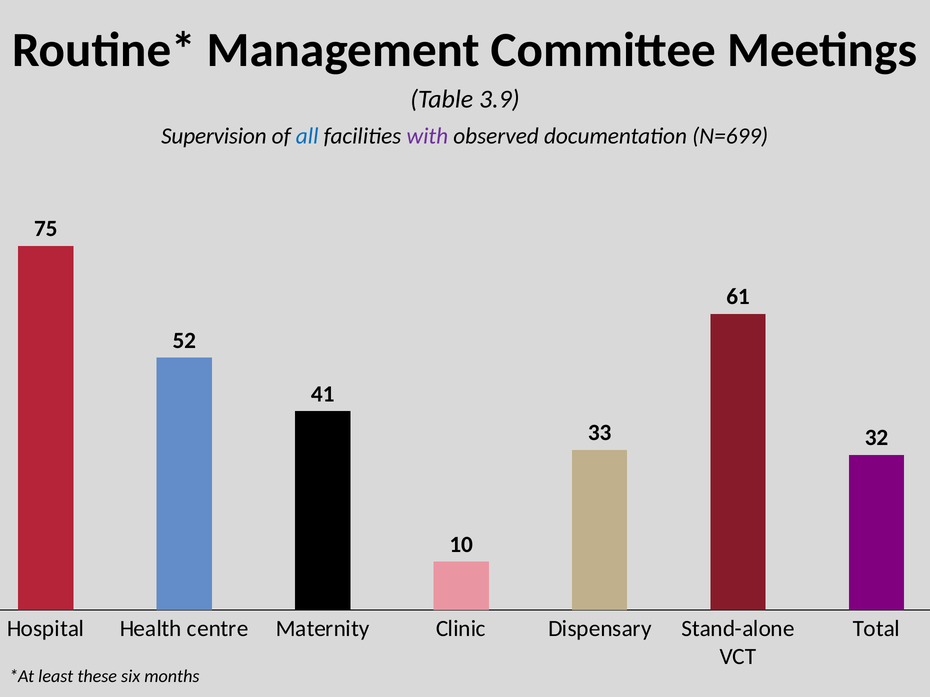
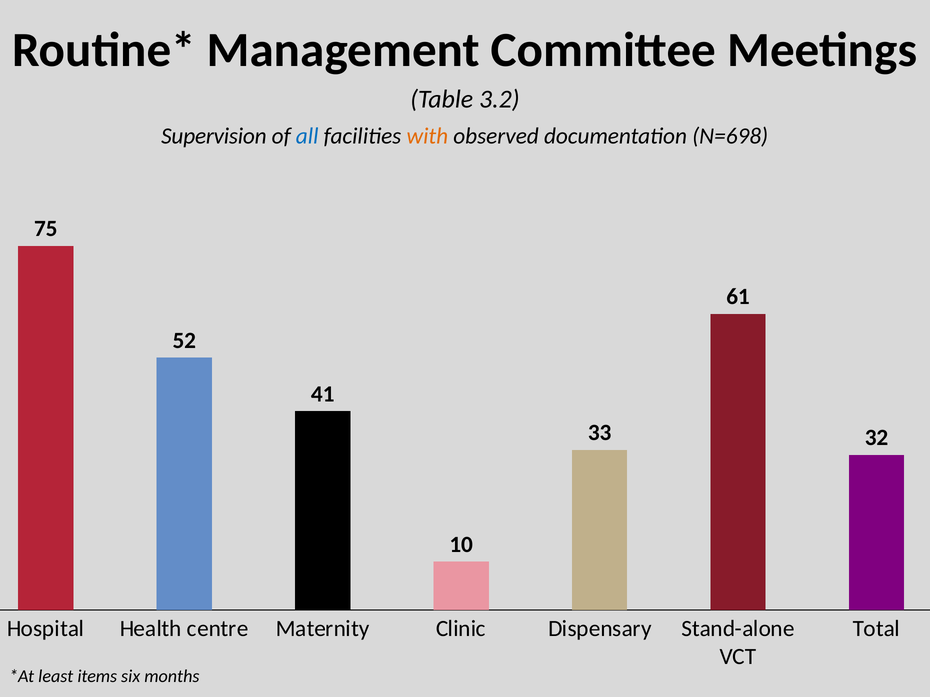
3.9: 3.9 -> 3.2
with colour: purple -> orange
N=699: N=699 -> N=698
these: these -> items
